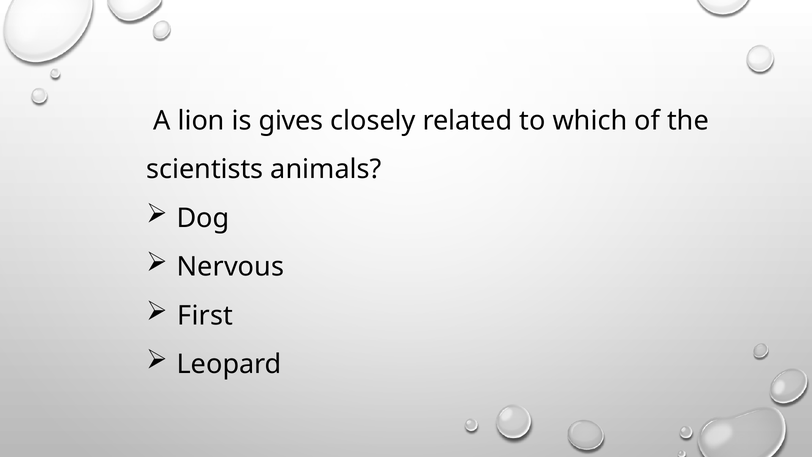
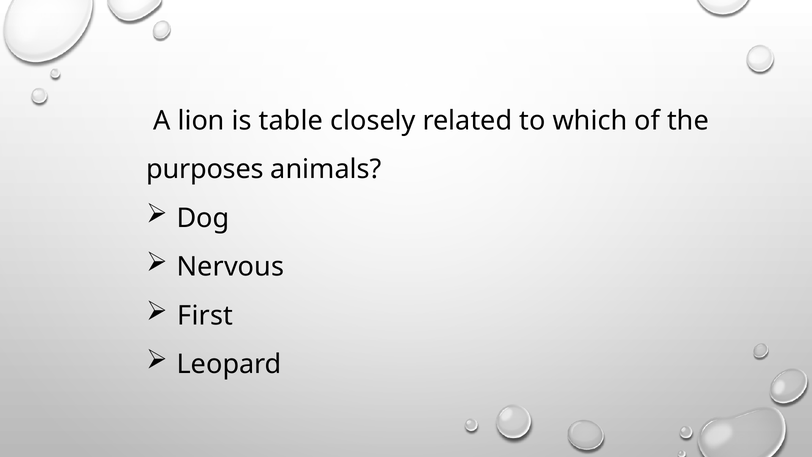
gives: gives -> table
scientists: scientists -> purposes
